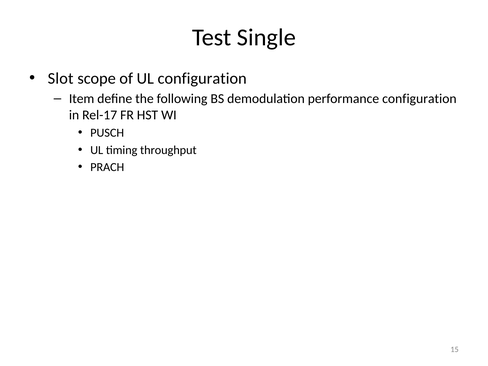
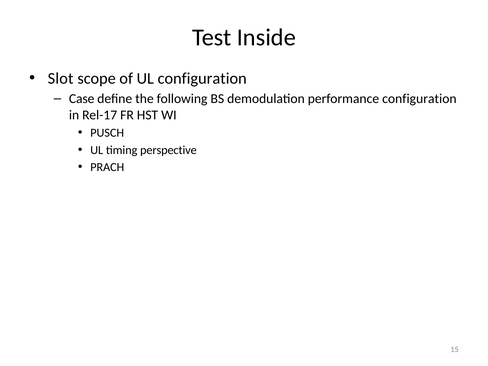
Single: Single -> Inside
Item: Item -> Case
throughput: throughput -> perspective
